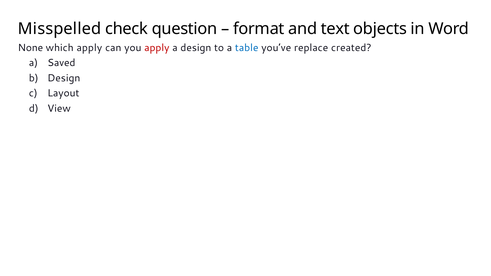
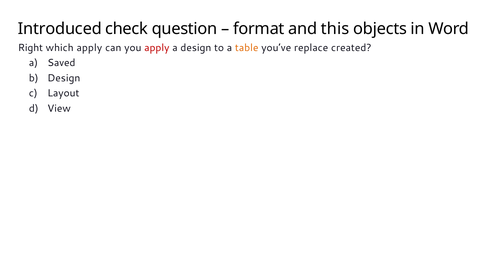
Misspelled: Misspelled -> Introduced
text: text -> this
None: None -> Right
table colour: blue -> orange
